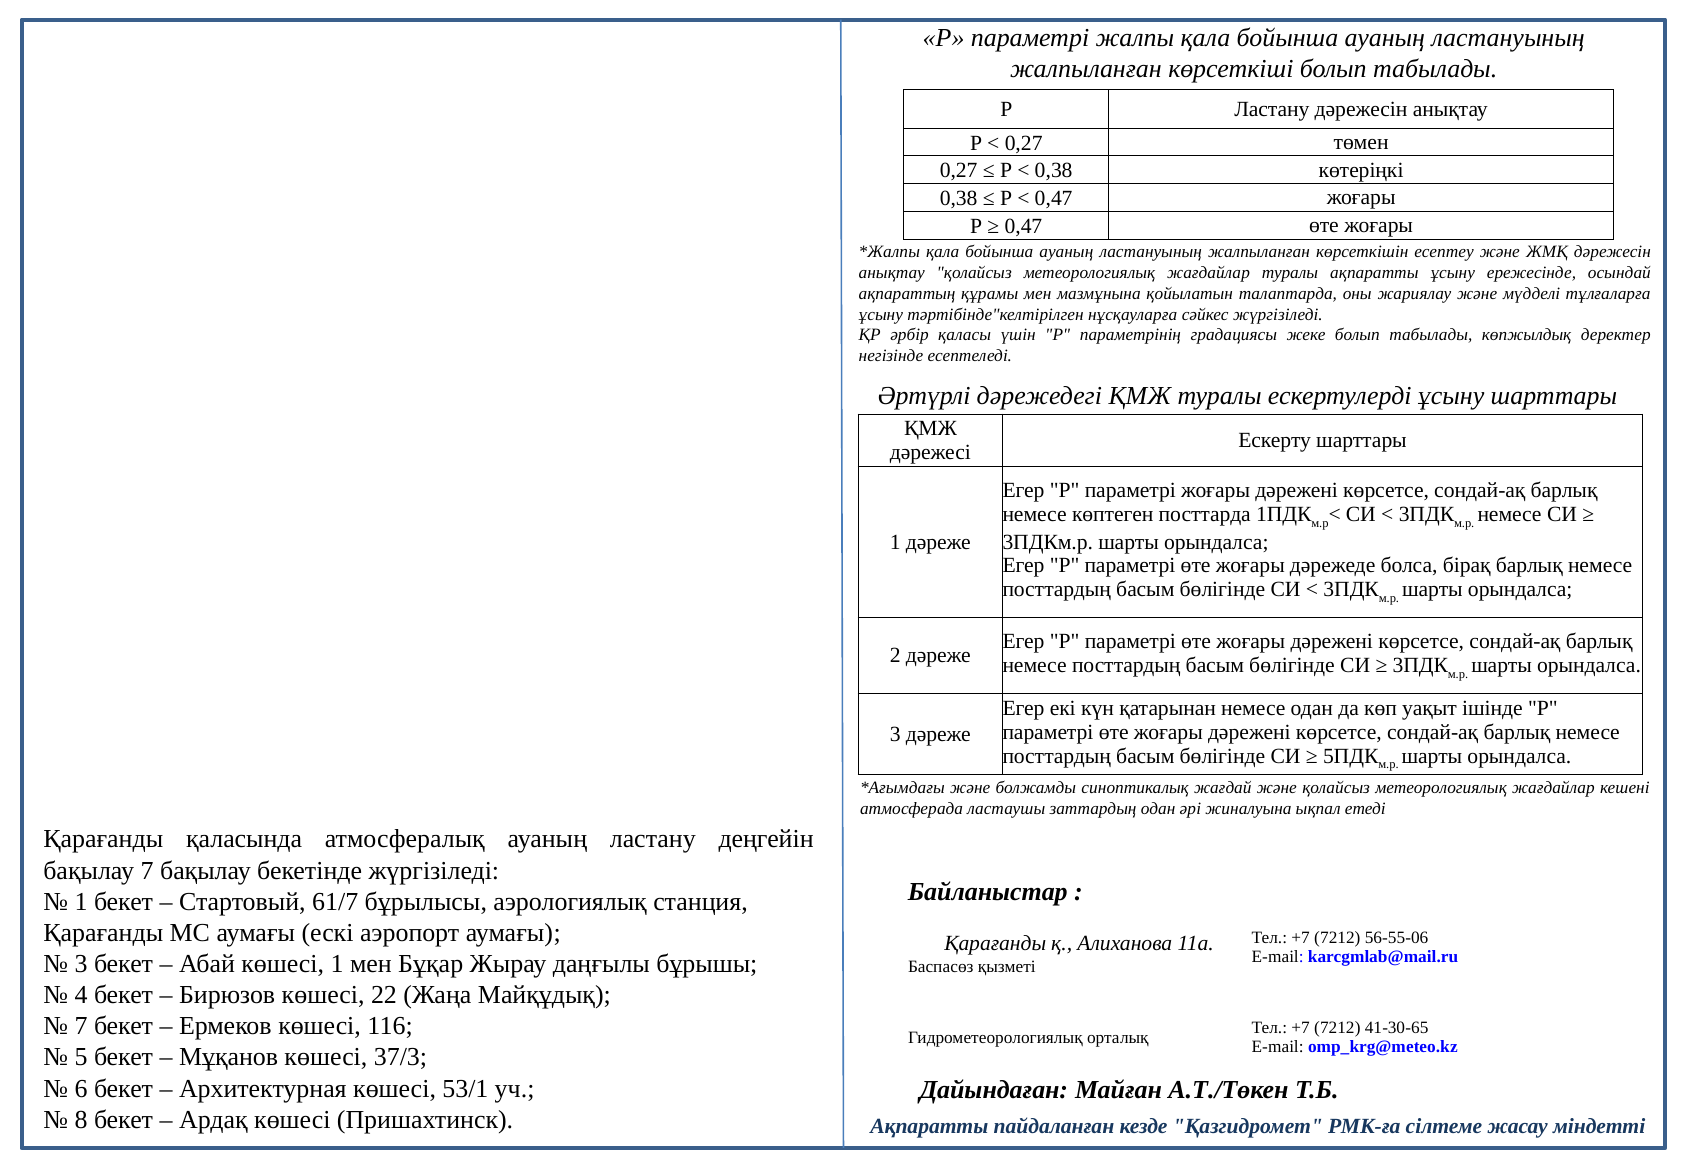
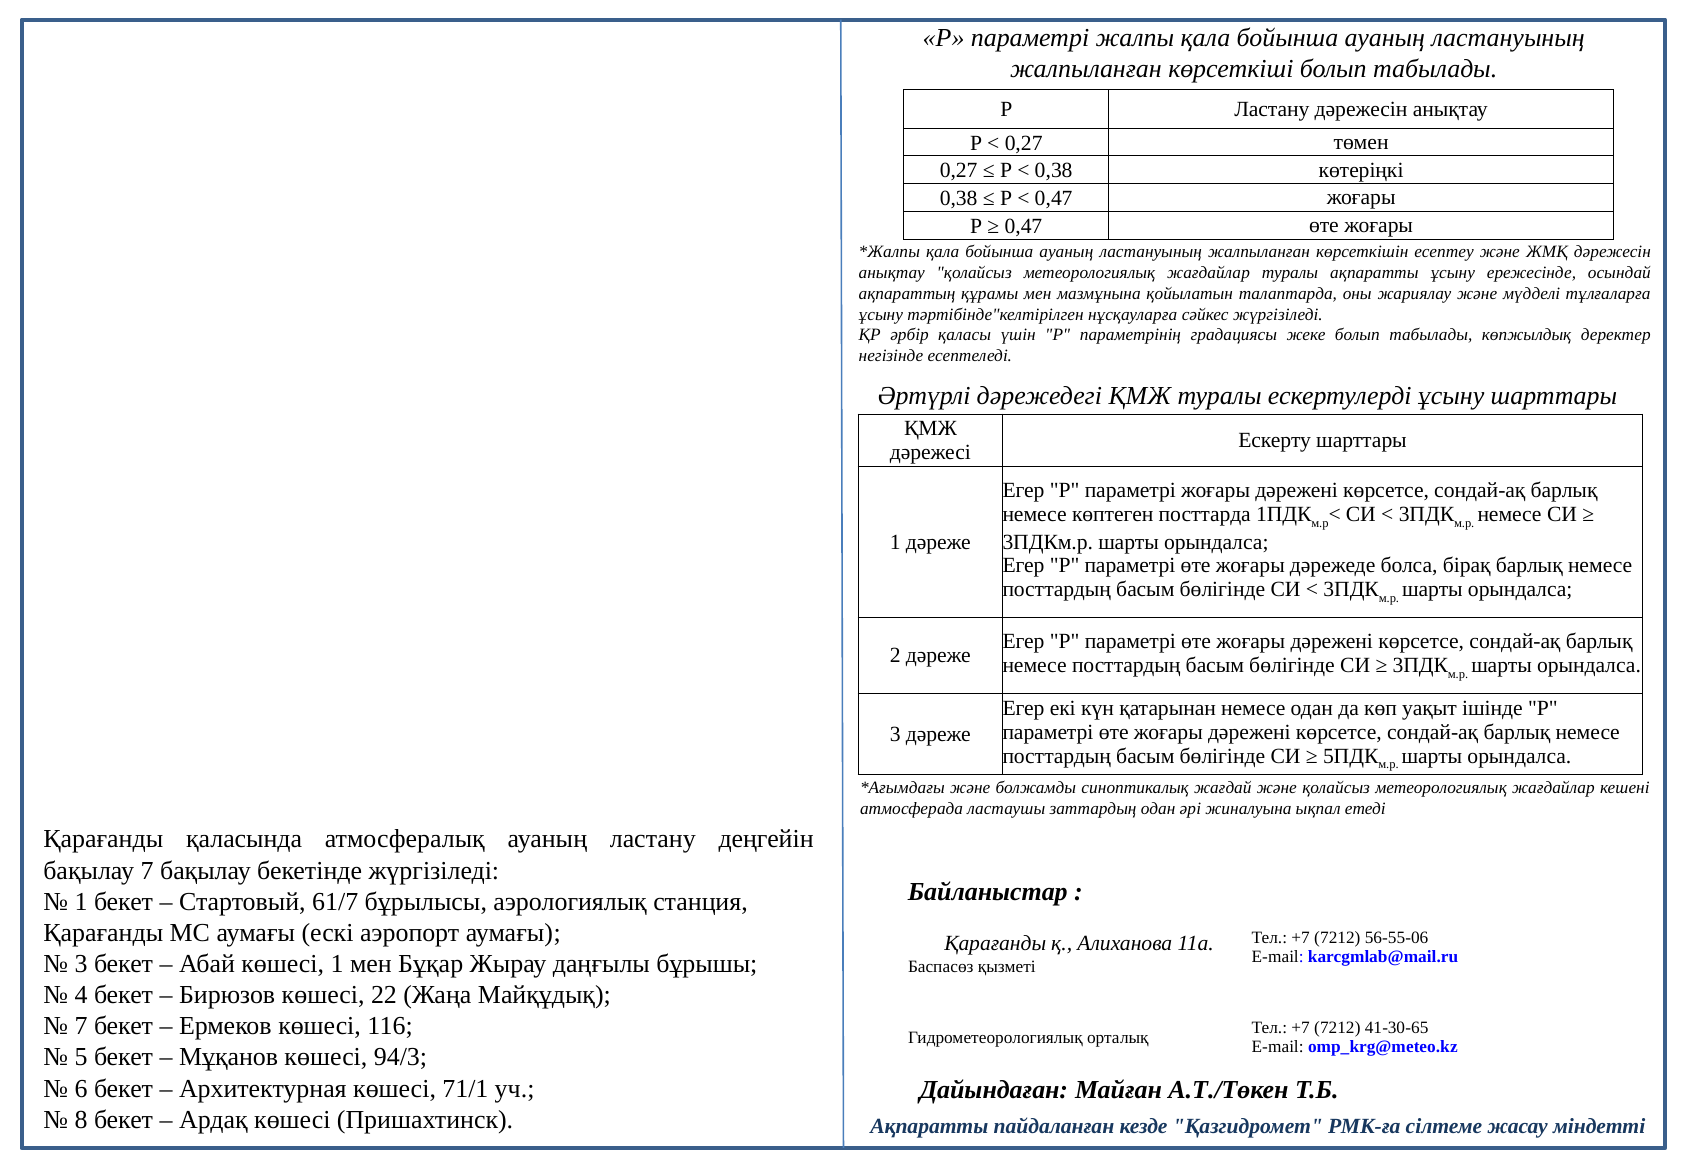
37/3: 37/3 -> 94/3
53/1: 53/1 -> 71/1
